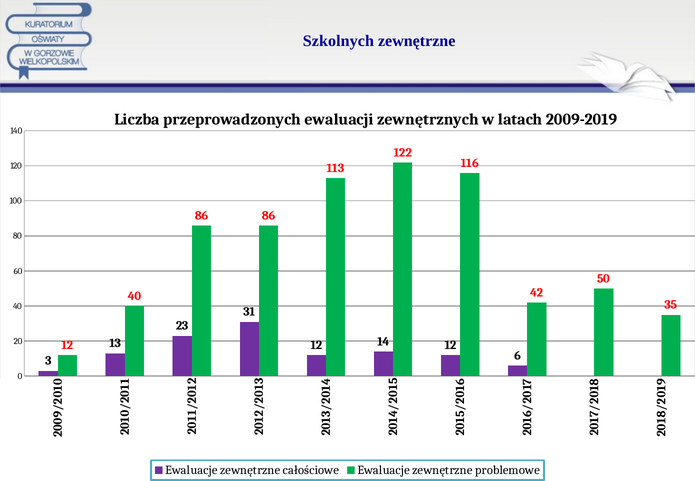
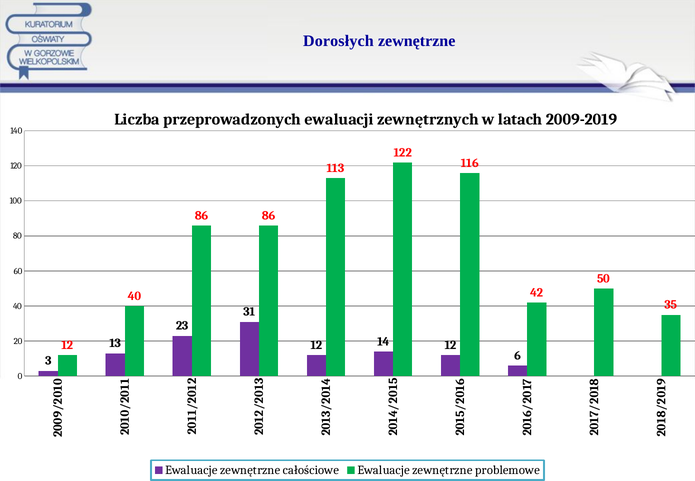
Szkolnych: Szkolnych -> Dorosłych
